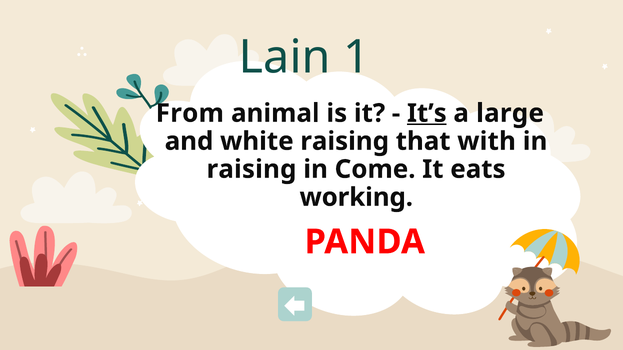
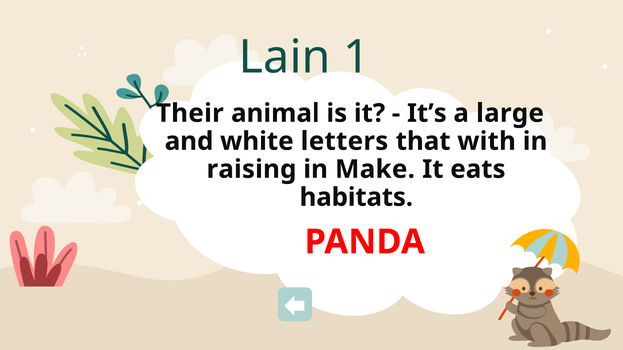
From: From -> Their
It’s underline: present -> none
white raising: raising -> letters
Come: Come -> Make
working: working -> habitats
